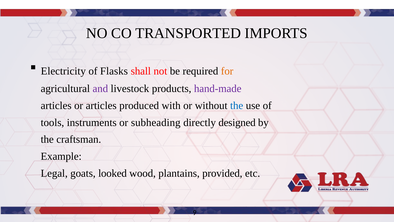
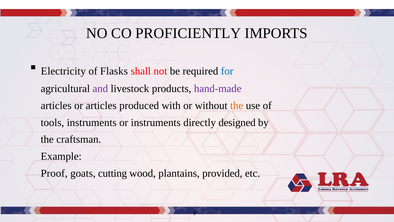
TRANSPORTED: TRANSPORTED -> PROFICIENTLY
for colour: orange -> blue
the at (237, 105) colour: blue -> orange
or subheading: subheading -> instruments
Legal: Legal -> Proof
looked: looked -> cutting
